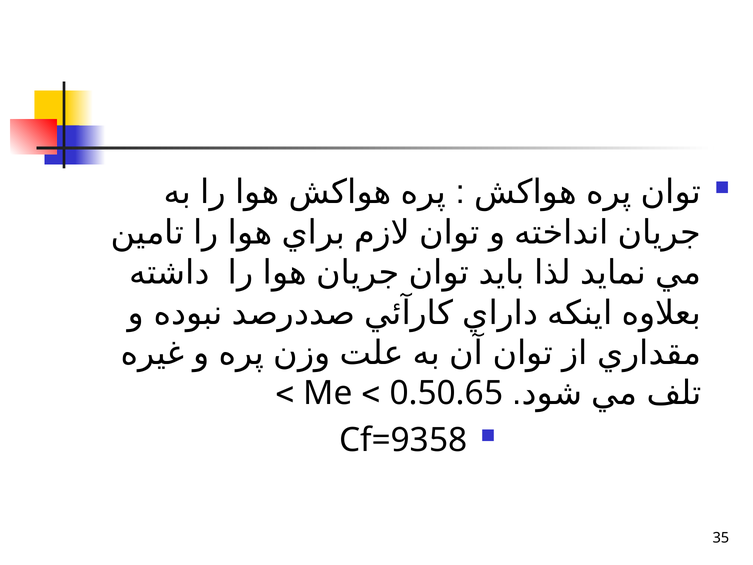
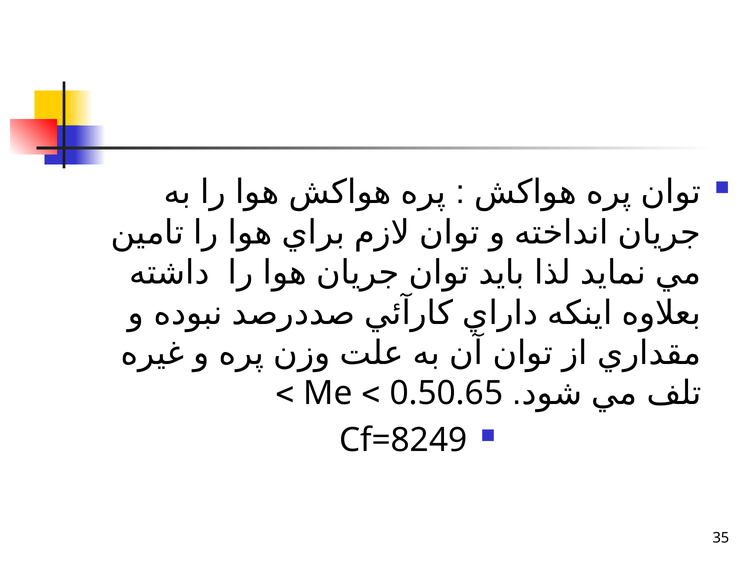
Cf=9358: Cf=9358 -> Cf=8249
